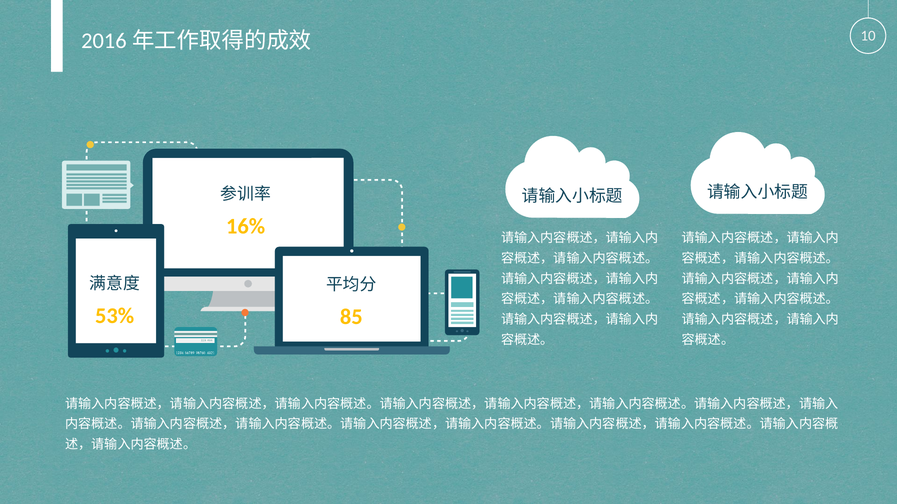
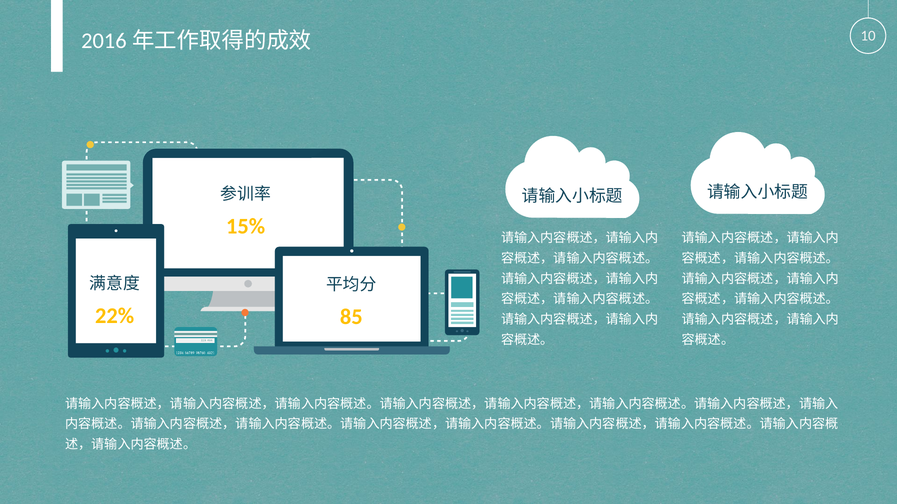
16%: 16% -> 15%
53%: 53% -> 22%
